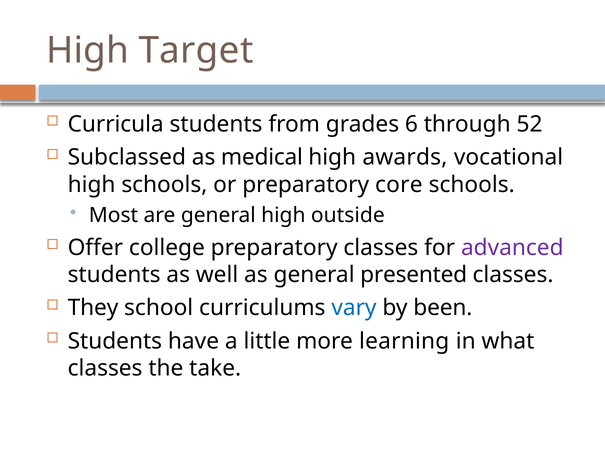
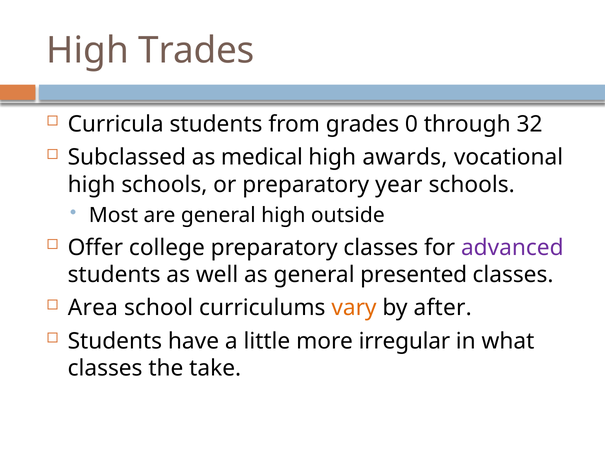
Target: Target -> Trades
6: 6 -> 0
52: 52 -> 32
core: core -> year
They: They -> Area
vary colour: blue -> orange
been: been -> after
learning: learning -> irregular
